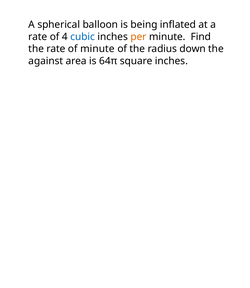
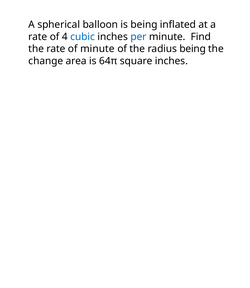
per colour: orange -> blue
radius down: down -> being
against: against -> change
